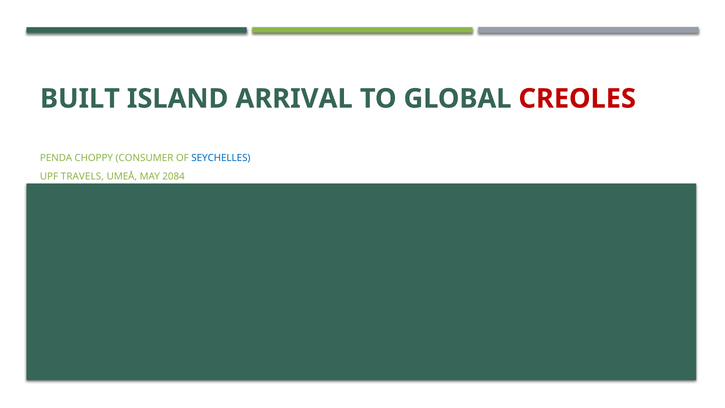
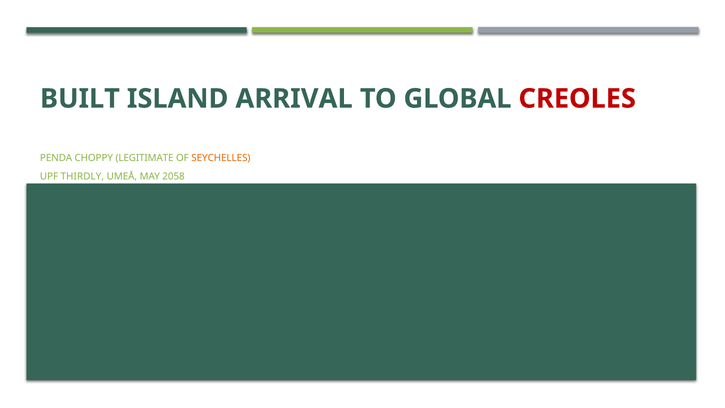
CONSUMER: CONSUMER -> LEGITIMATE
SEYCHELLES colour: blue -> orange
TRAVELS: TRAVELS -> THIRDLY
2084: 2084 -> 2058
